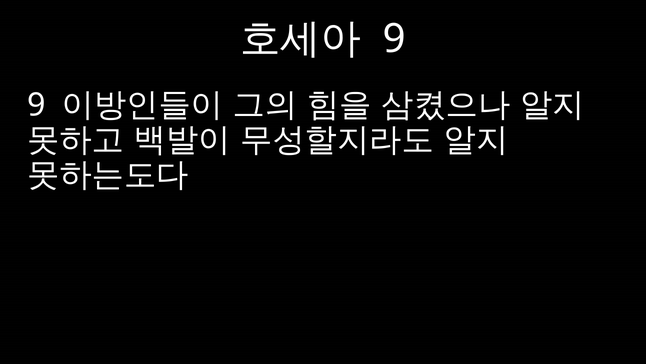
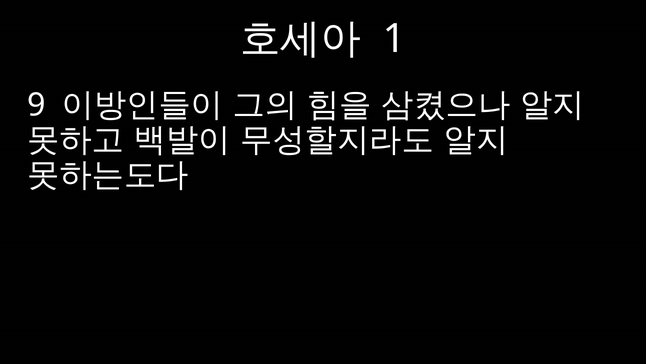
9 at (394, 39): 9 -> 1
